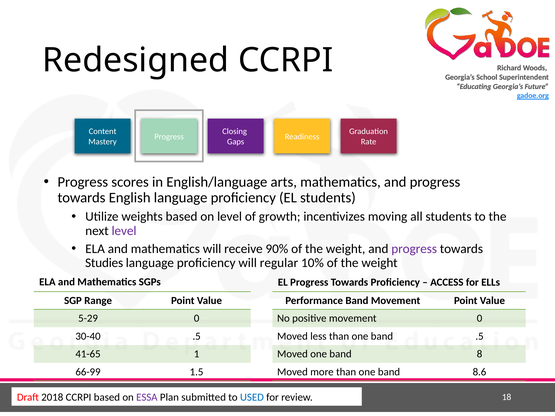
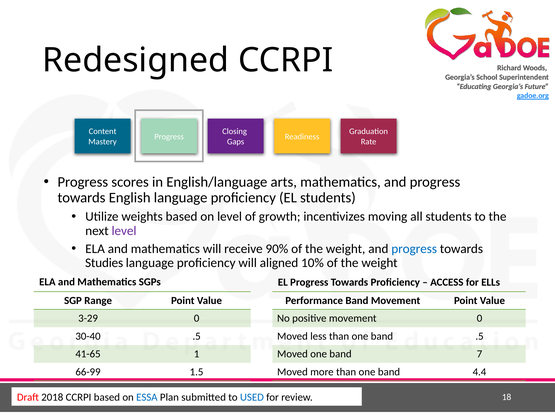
progress at (414, 249) colour: purple -> blue
regular: regular -> aligned
5-29: 5-29 -> 3-29
8: 8 -> 7
8.6: 8.6 -> 4.4
ESSA colour: purple -> blue
